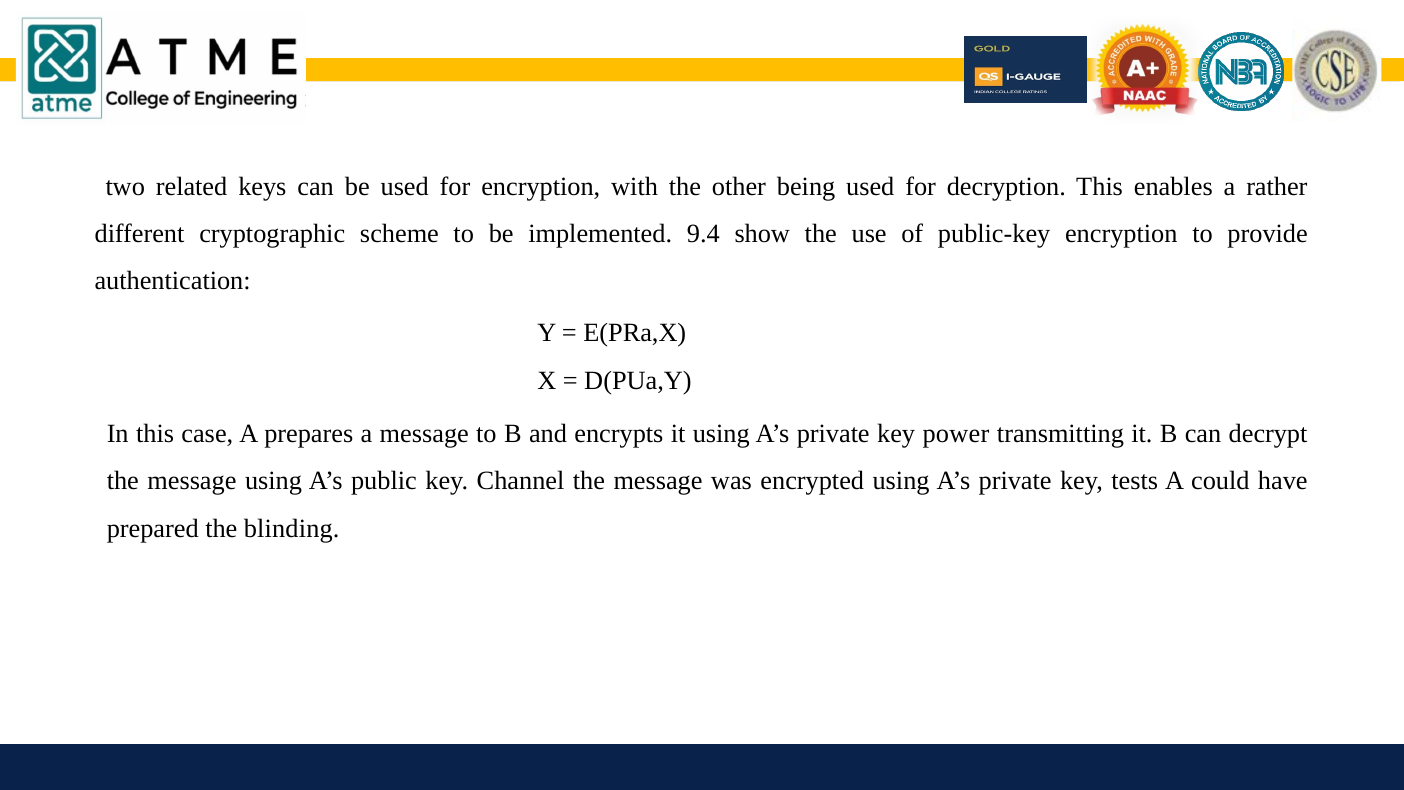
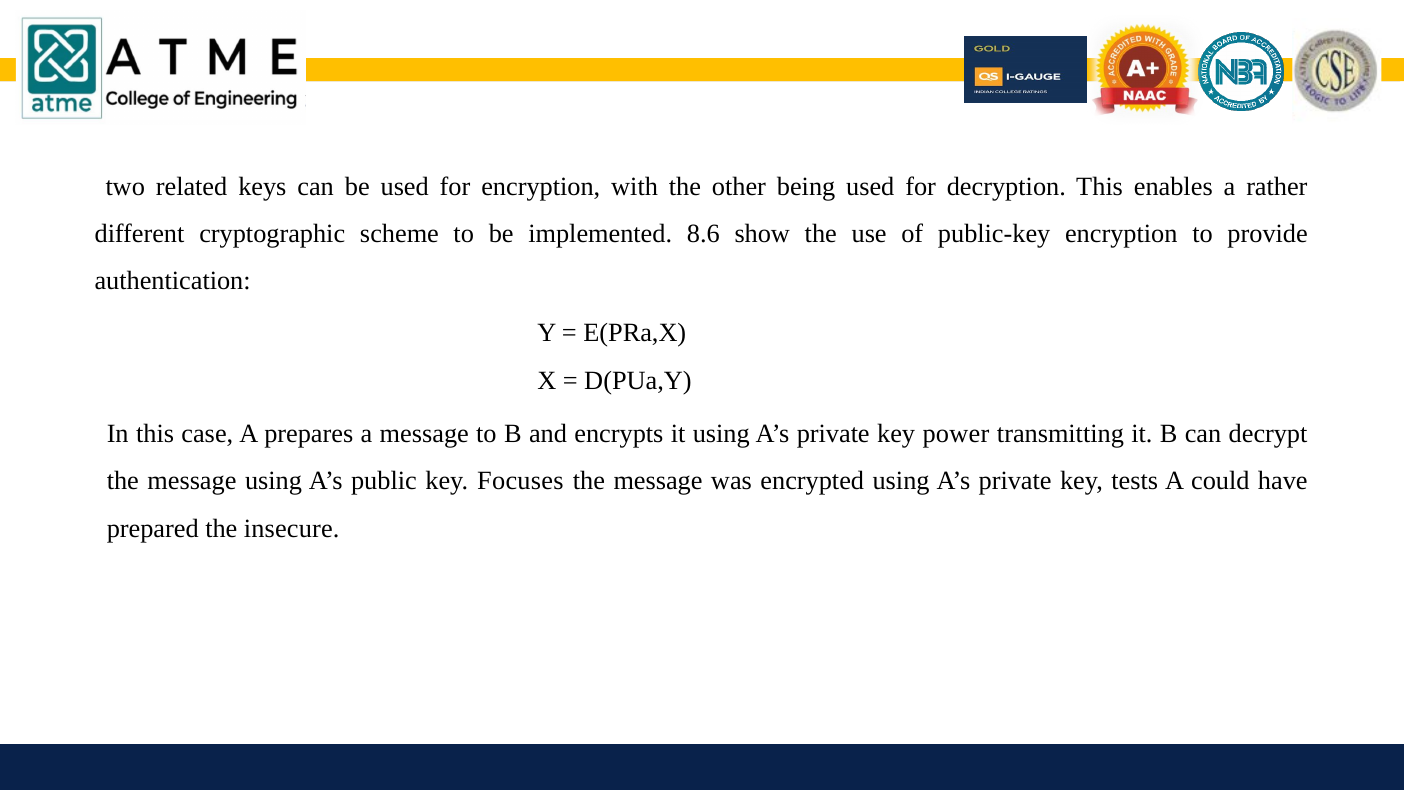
9.4: 9.4 -> 8.6
Channel: Channel -> Focuses
blinding: blinding -> insecure
